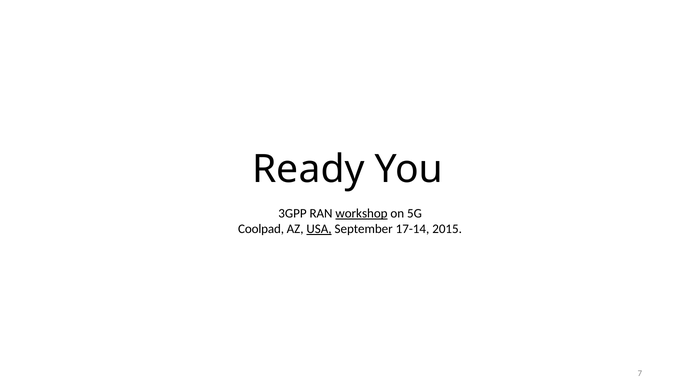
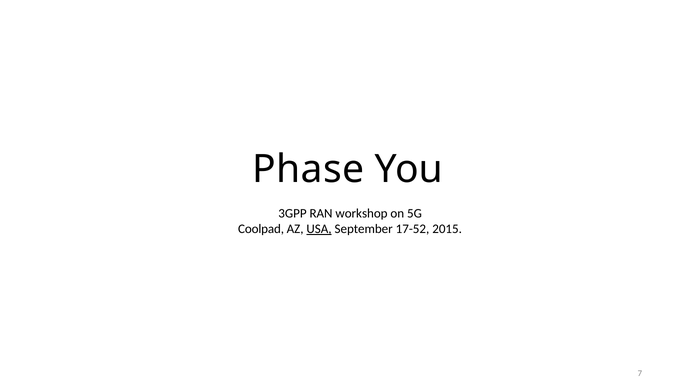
Ready: Ready -> Phase
workshop underline: present -> none
17-14: 17-14 -> 17-52
